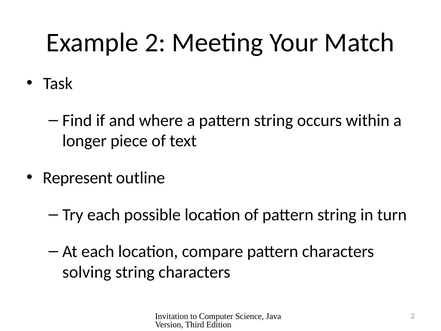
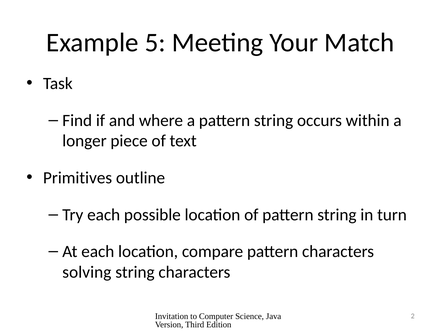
Example 2: 2 -> 5
Represent: Represent -> Primitives
